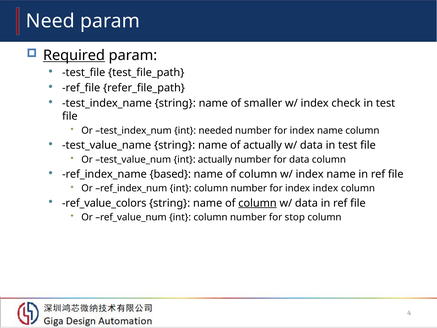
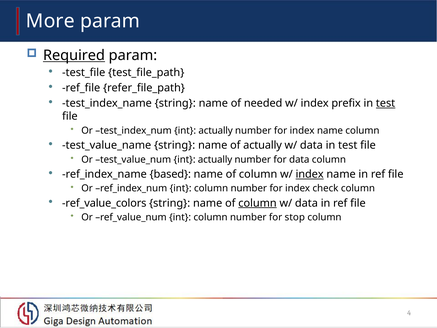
Need: Need -> More
smaller: smaller -> needed
check: check -> prefix
test at (386, 103) underline: none -> present
test_index_num int needed: needed -> actually
index at (310, 174) underline: none -> present
index index: index -> check
